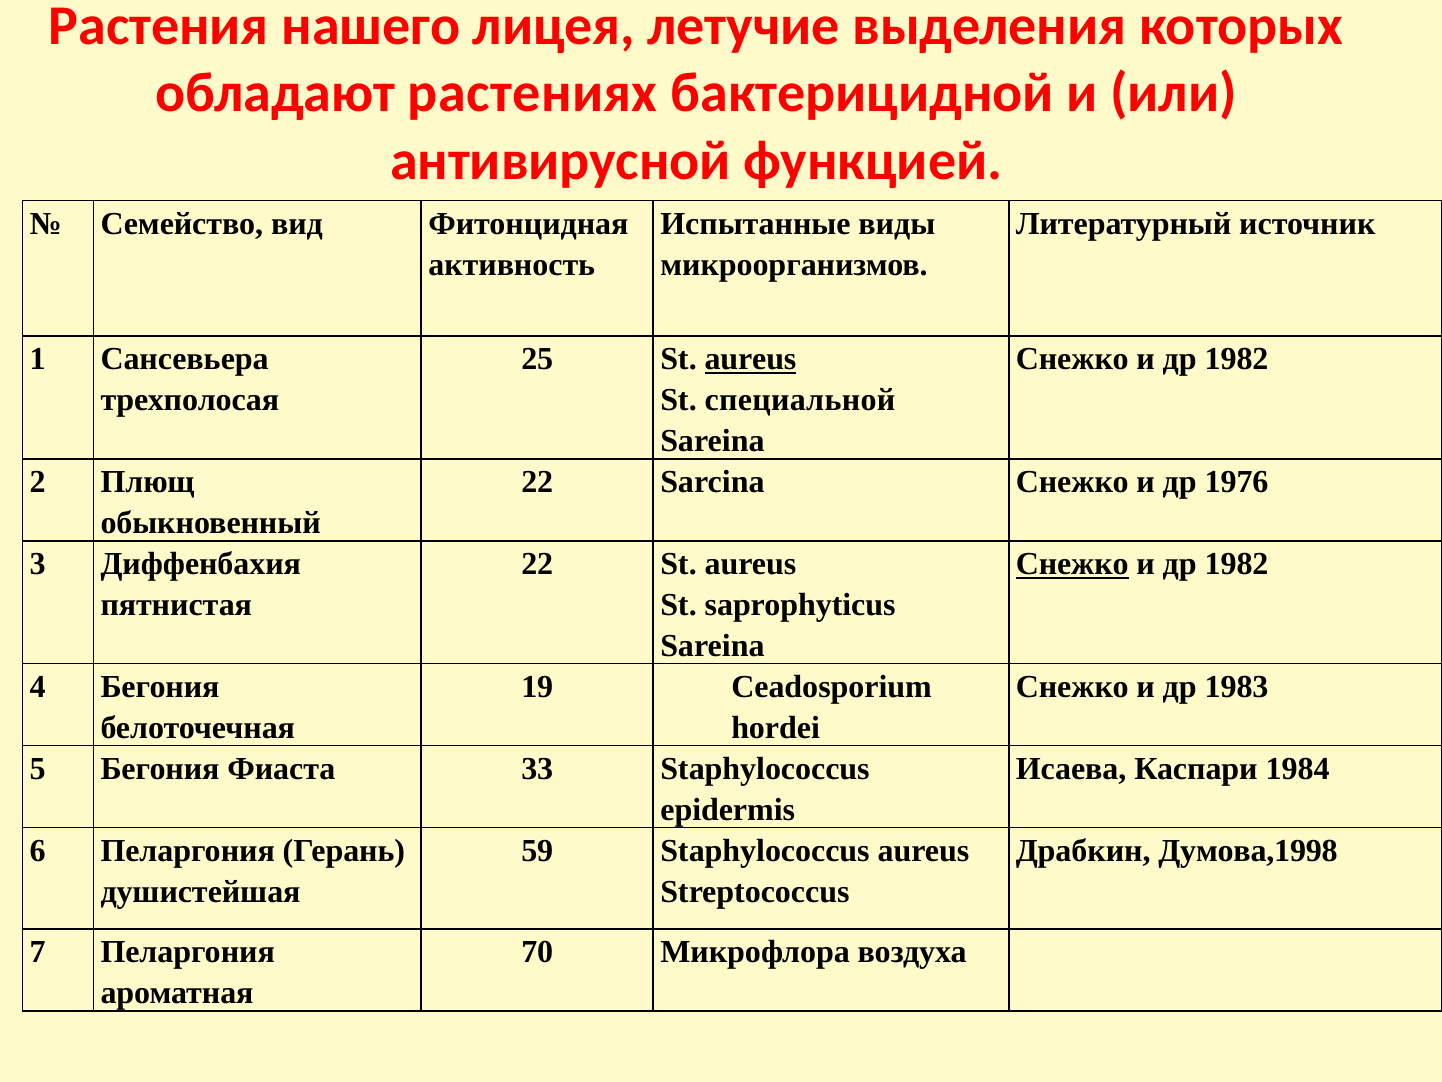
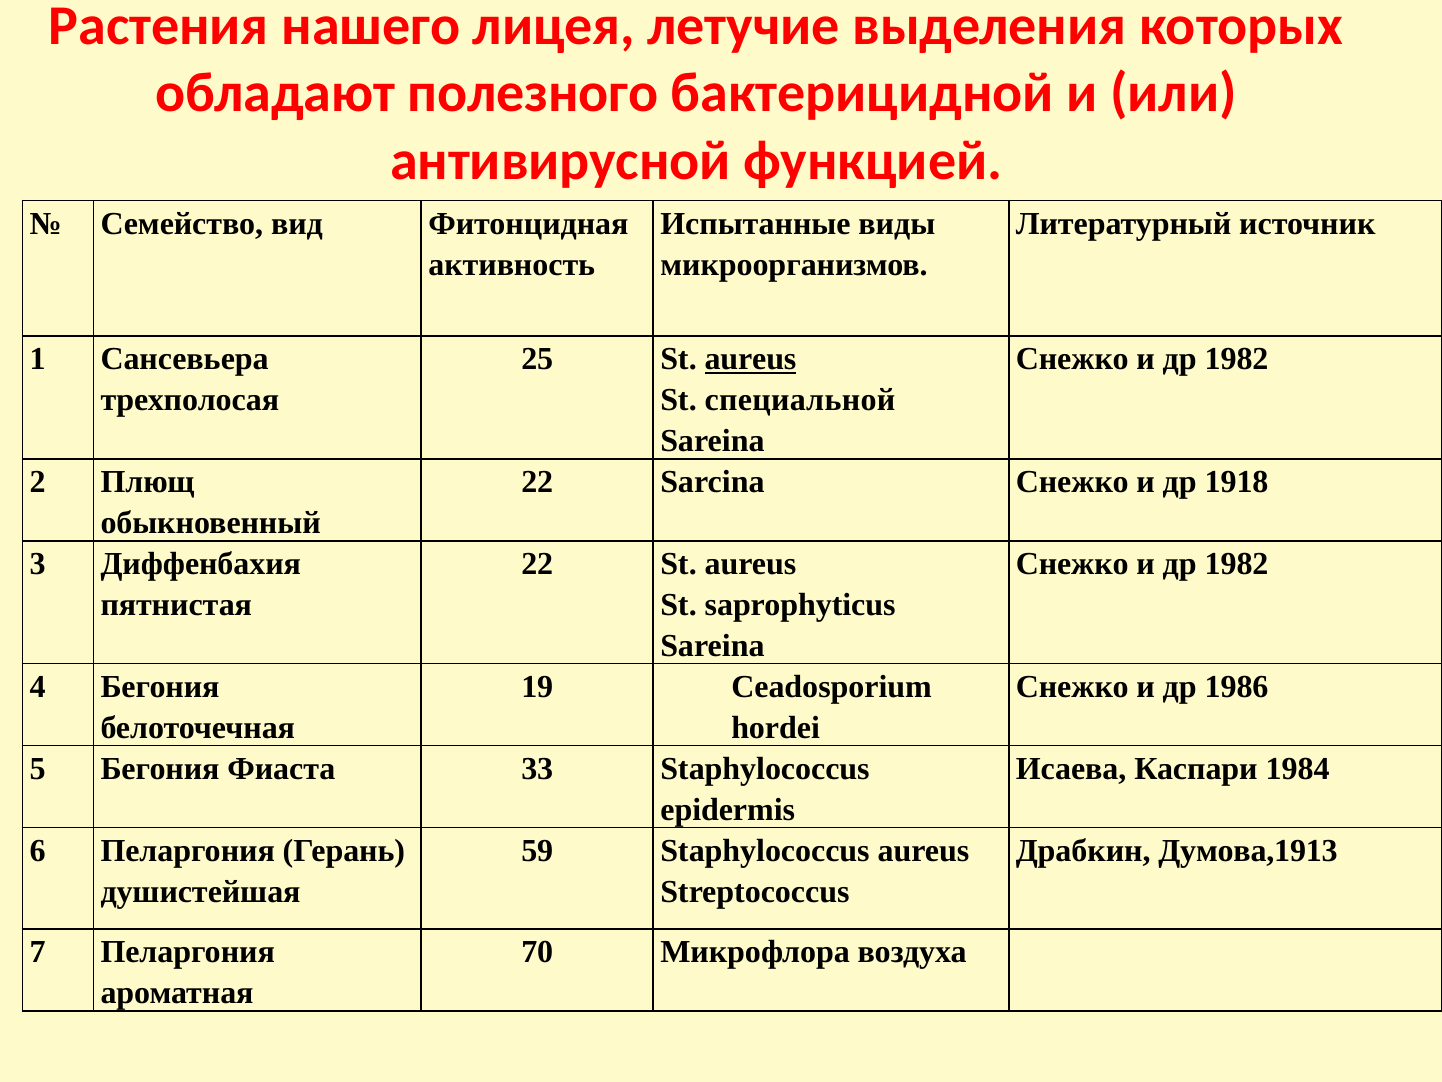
растениях: растениях -> полезного
1976: 1976 -> 1918
Снежко at (1072, 564) underline: present -> none
1983: 1983 -> 1986
Думова,1998: Думова,1998 -> Думова,1913
